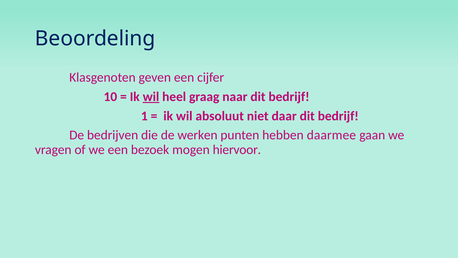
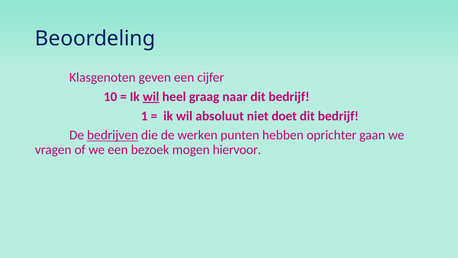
daar: daar -> doet
bedrijven underline: none -> present
daarmee: daarmee -> oprichter
